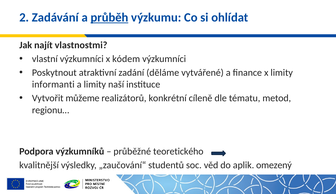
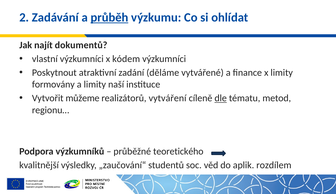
vlastnostmi: vlastnostmi -> dokumentů
informanti: informanti -> formovány
konkrétní: konkrétní -> vytváření
dle underline: none -> present
omezený: omezený -> rozdílem
